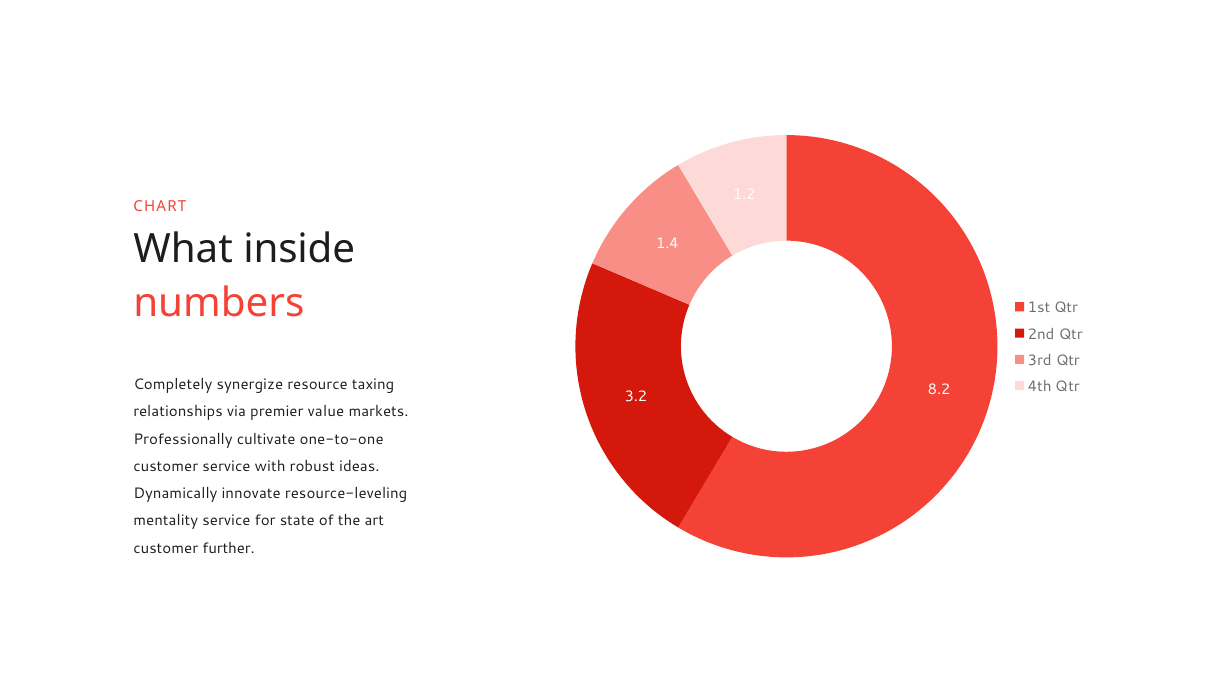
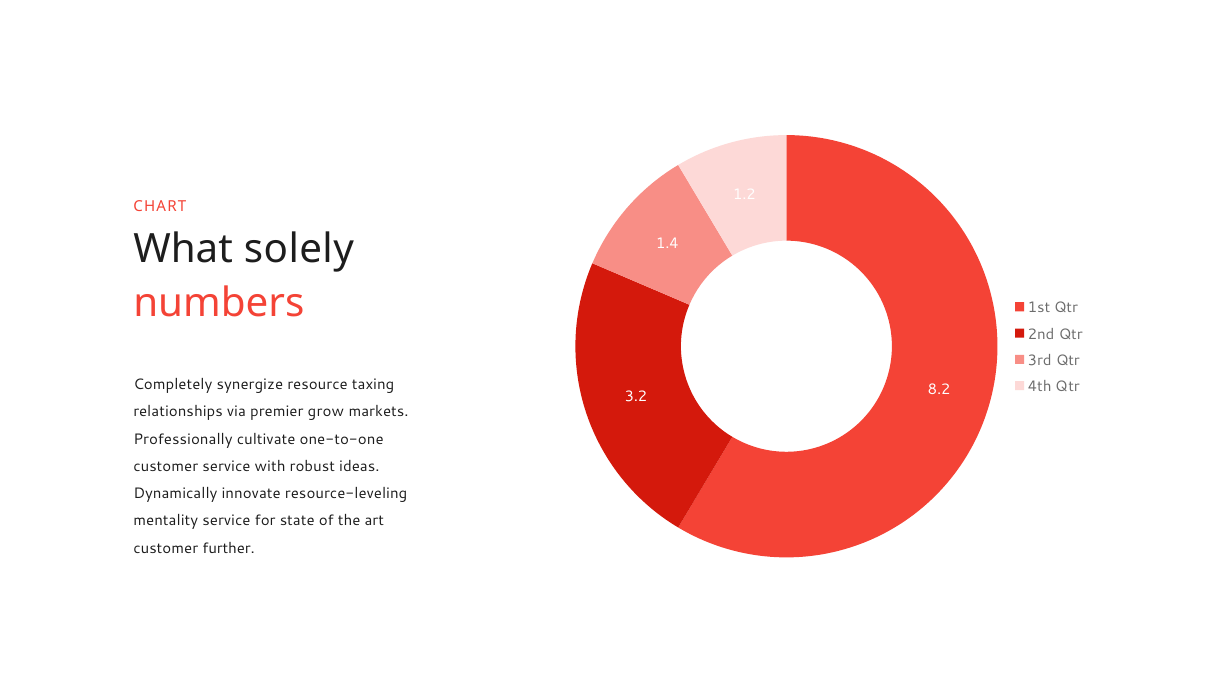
inside: inside -> solely
value: value -> grow
